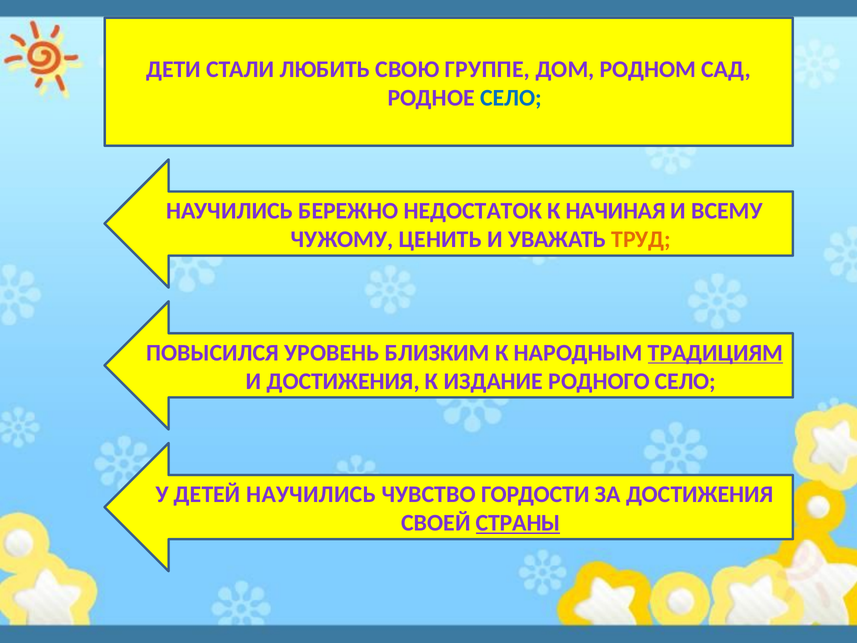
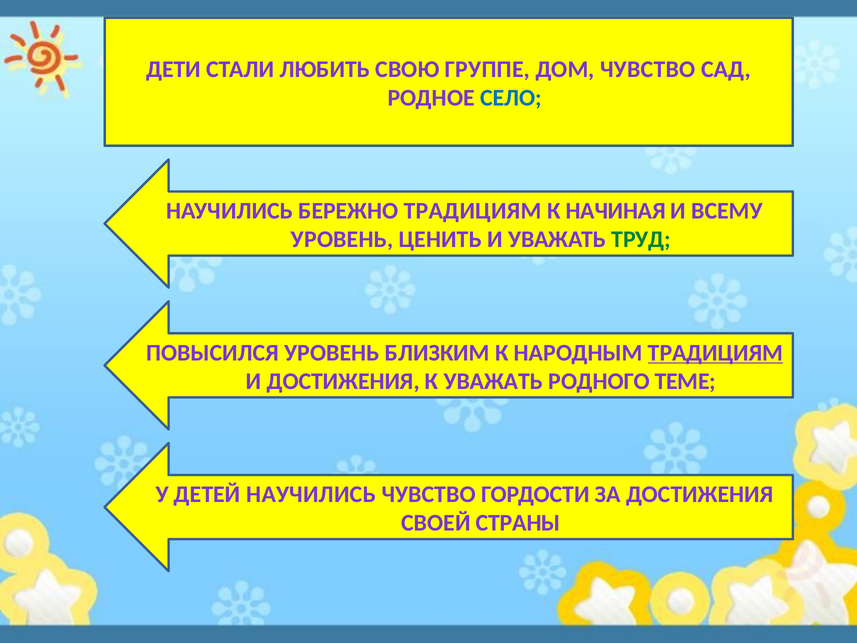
ДОМ РОДНОМ: РОДНОМ -> ЧУВСТВО
БЕРЕЖНО НЕДОСТАТОК: НЕДОСТАТОК -> ТРАДИЦИЯМ
ЧУЖОМУ at (342, 239): ЧУЖОМУ -> УРОВЕНЬ
ТРУД colour: orange -> green
К ИЗДАНИЕ: ИЗДАНИЕ -> УВАЖАТЬ
РОДНОГО СЕЛО: СЕЛО -> ТЕМЕ
СТРАНЫ underline: present -> none
